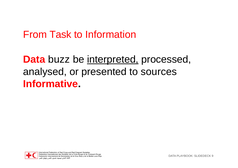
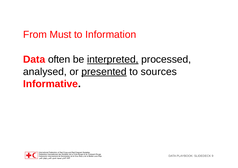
Task: Task -> Must
buzz: buzz -> often
presented underline: none -> present
